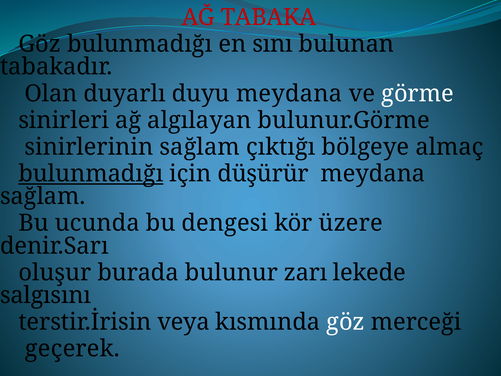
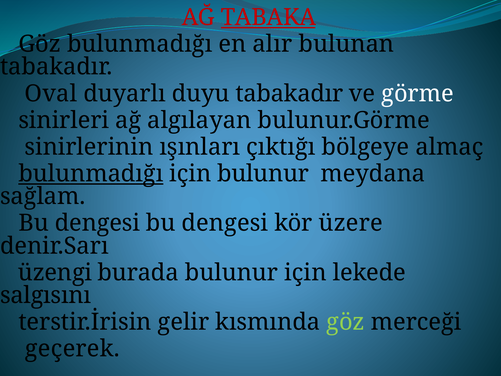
TABAKA underline: none -> present
sını: sını -> alır
Olan: Olan -> Oval
duyu meydana: meydana -> tabakadır
sinirlerinin sağlam: sağlam -> ışınları
için düşürür: düşürür -> bulunur
ucunda at (97, 223): ucunda -> dengesi
oluşur: oluşur -> üzengi
bulunur zarı: zarı -> için
veya: veya -> gelir
göz at (346, 322) colour: white -> light green
